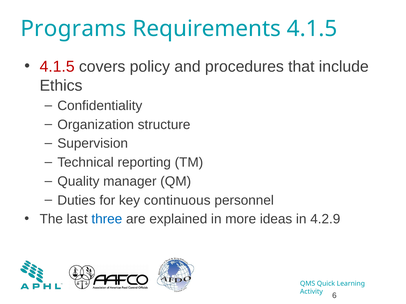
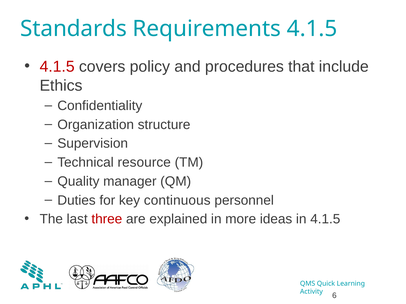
Programs: Programs -> Standards
reporting: reporting -> resource
three colour: blue -> red
in 4.2.9: 4.2.9 -> 4.1.5
